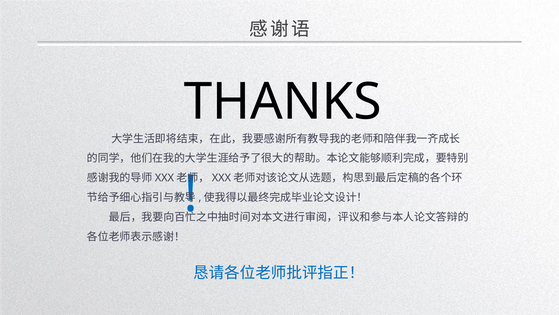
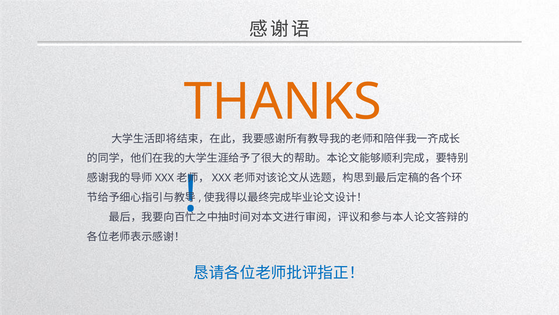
THANKS colour: black -> orange
